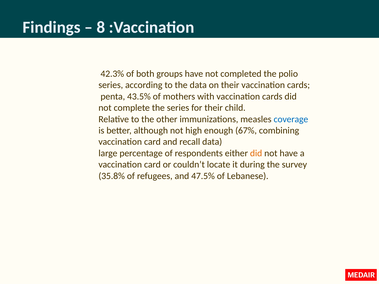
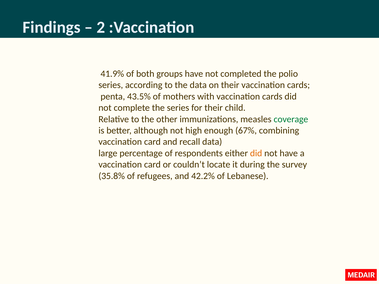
8: 8 -> 2
42.3%: 42.3% -> 41.9%
coverage colour: blue -> green
47.5%: 47.5% -> 42.2%
